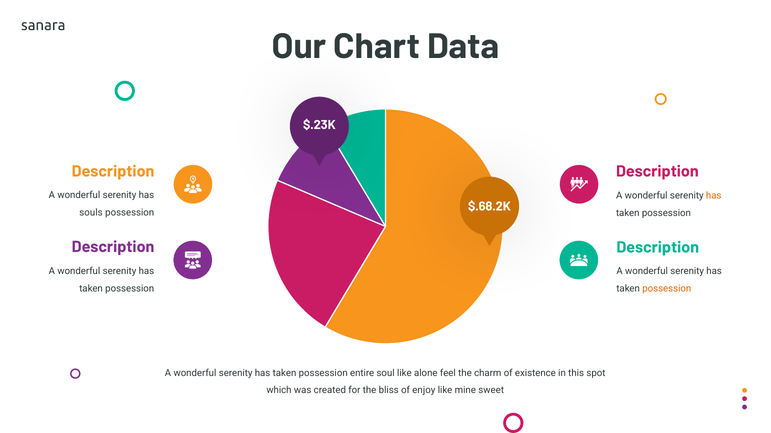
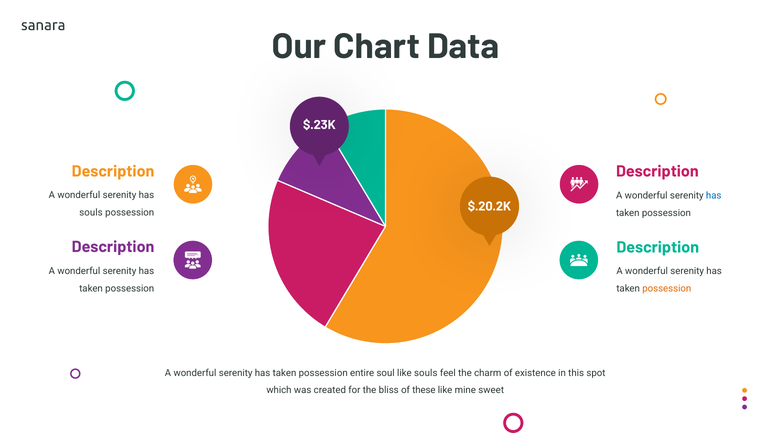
has at (714, 196) colour: orange -> blue
$.68.2K: $.68.2K -> $.20.2K
like alone: alone -> souls
enjoy: enjoy -> these
